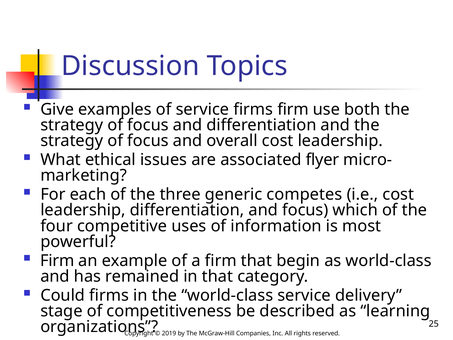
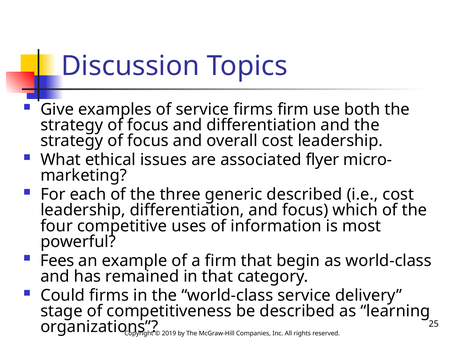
generic competes: competes -> described
Firm at (57, 260): Firm -> Fees
